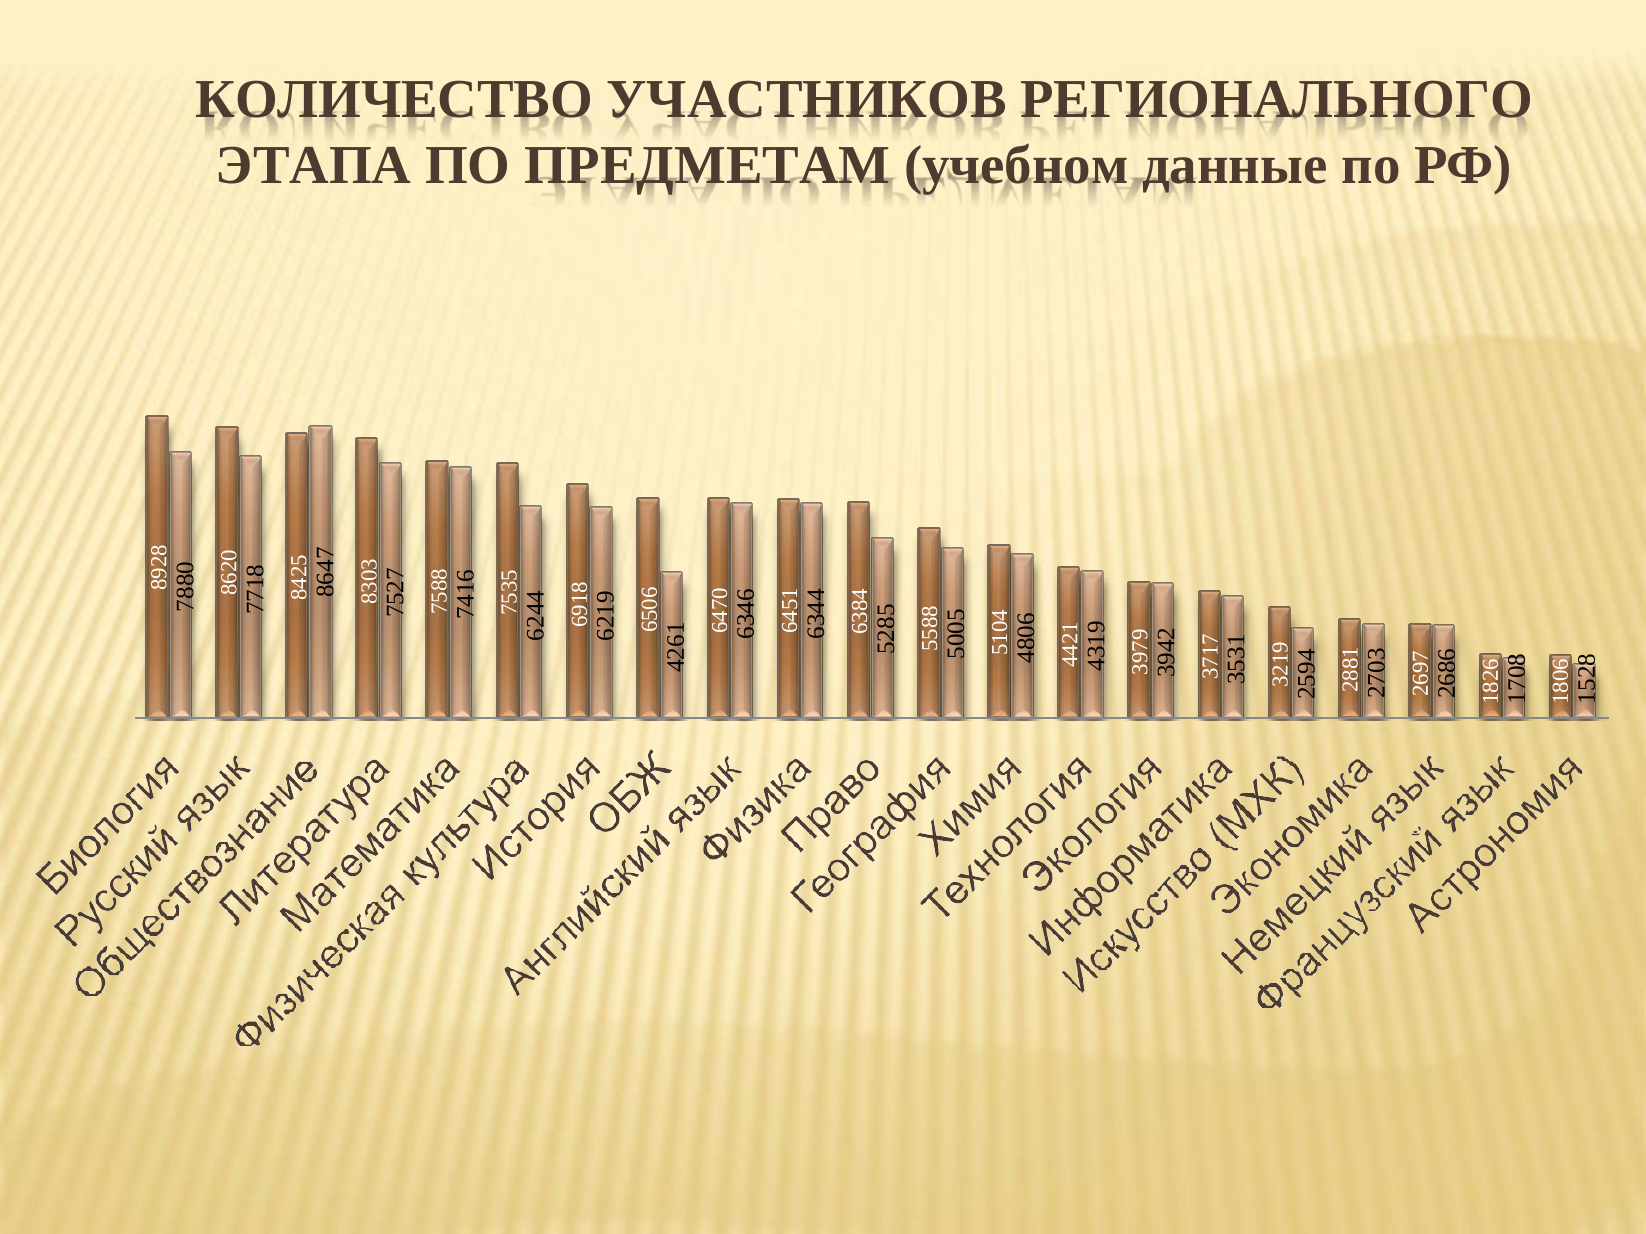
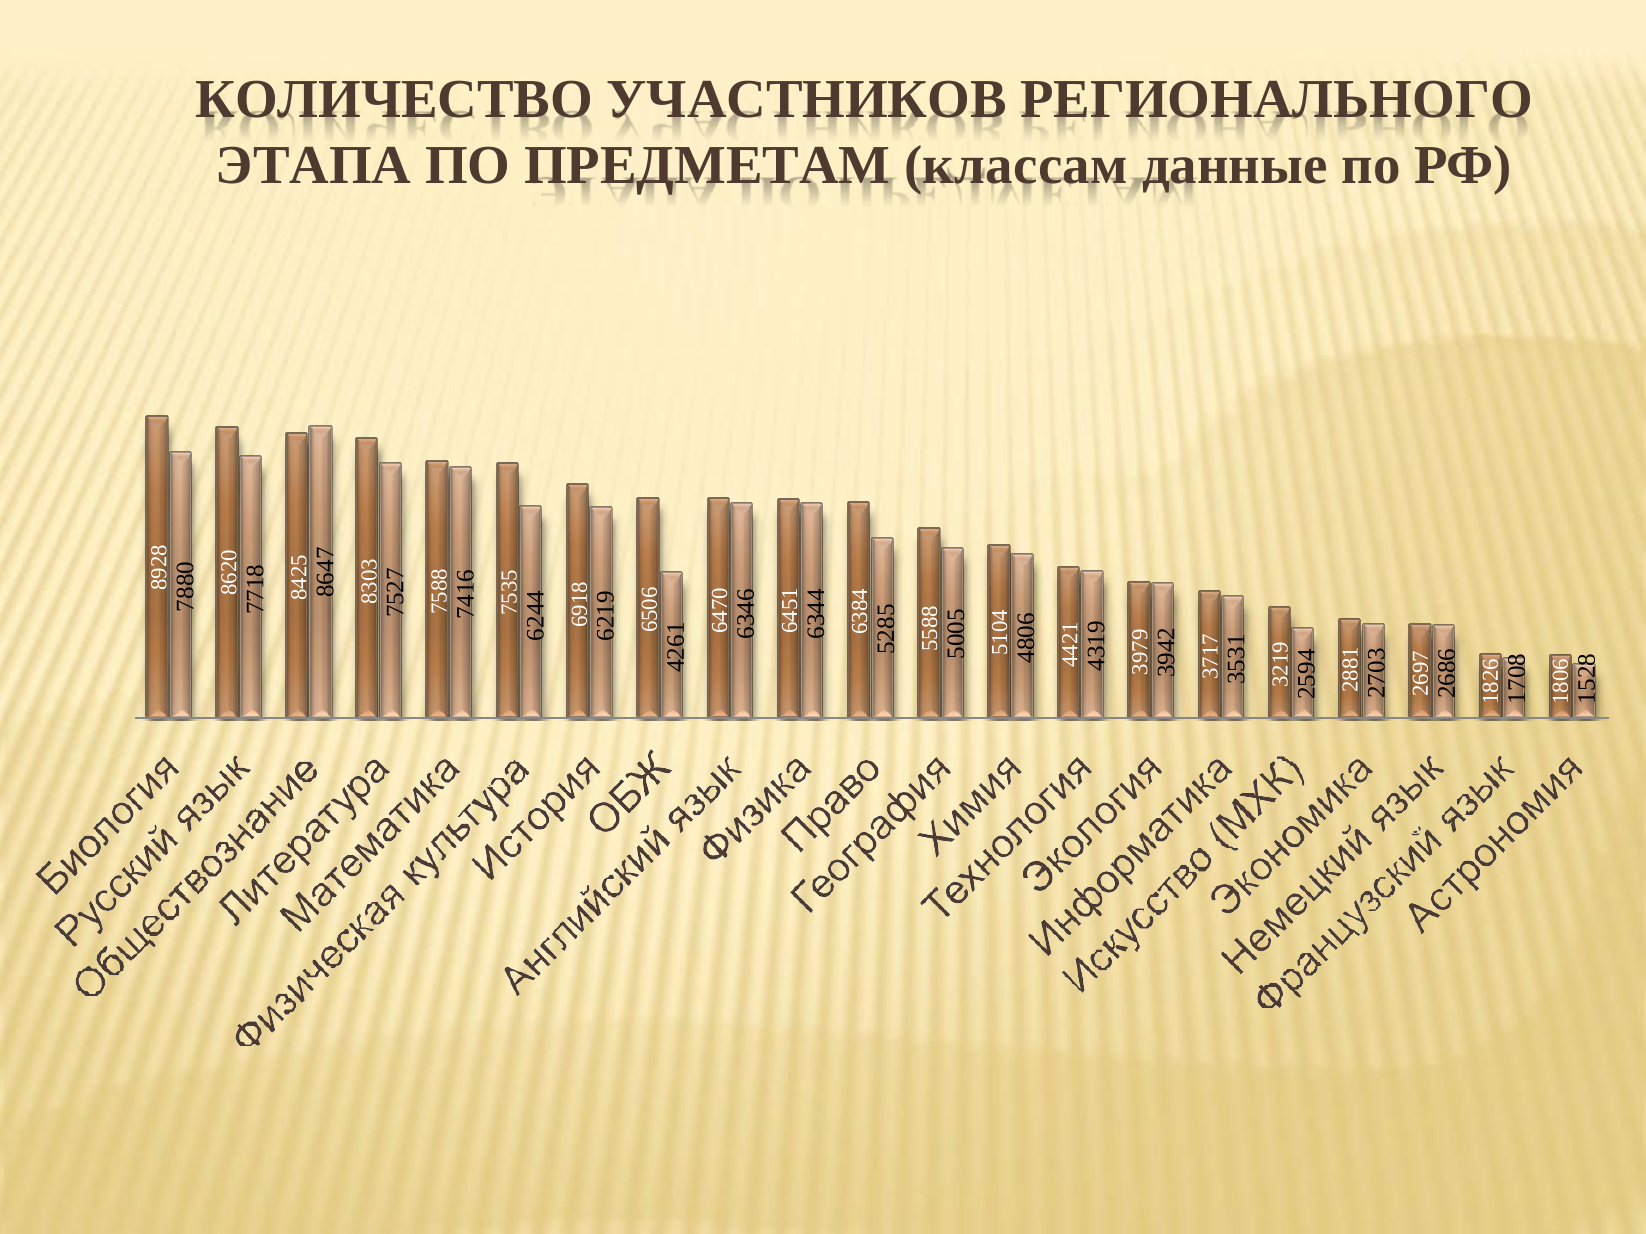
учебном: учебном -> классам
